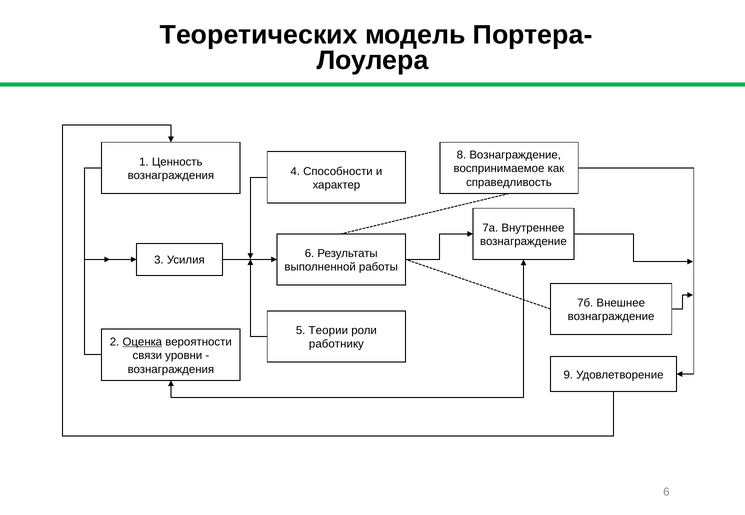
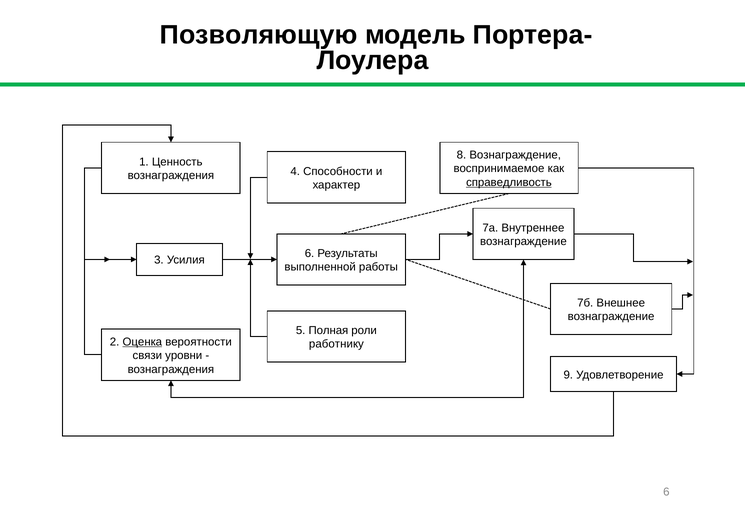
Теоретических: Теоретических -> Позволяющую
справедливость underline: none -> present
Теории: Теории -> Полная
